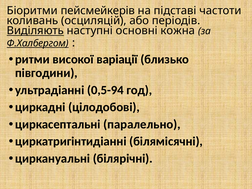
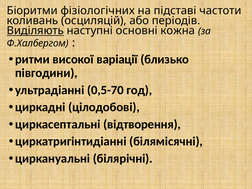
пейсмейкерів: пейсмейкерів -> фізіологічних
Ф.Халбергом underline: present -> none
0,5-94: 0,5-94 -> 0,5-70
паралельно: паралельно -> відтворення
